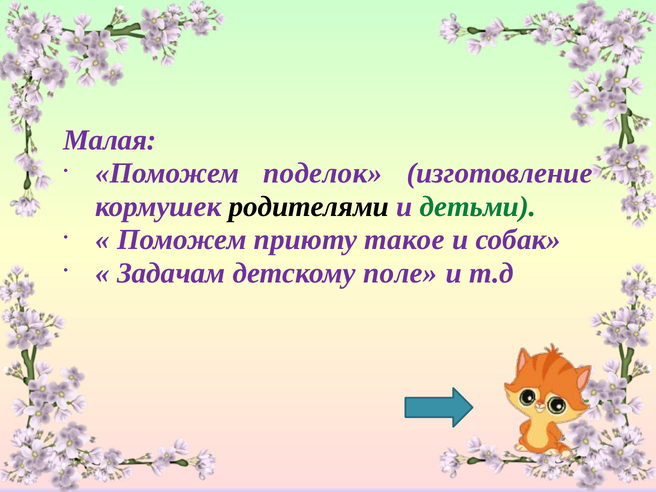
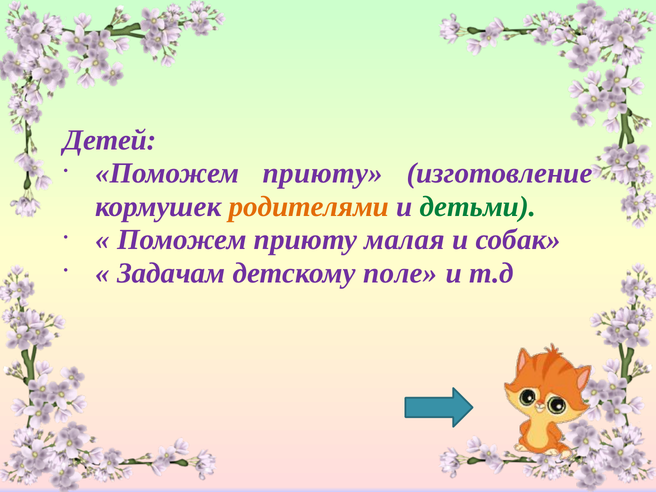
Малая: Малая -> Детей
поделок at (323, 173): поделок -> приюту
родителями colour: black -> orange
такое: такое -> малая
